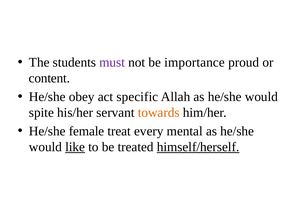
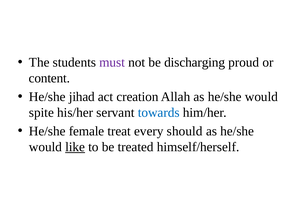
importance: importance -> discharging
obey: obey -> jihad
specific: specific -> creation
towards colour: orange -> blue
mental: mental -> should
himself/herself underline: present -> none
